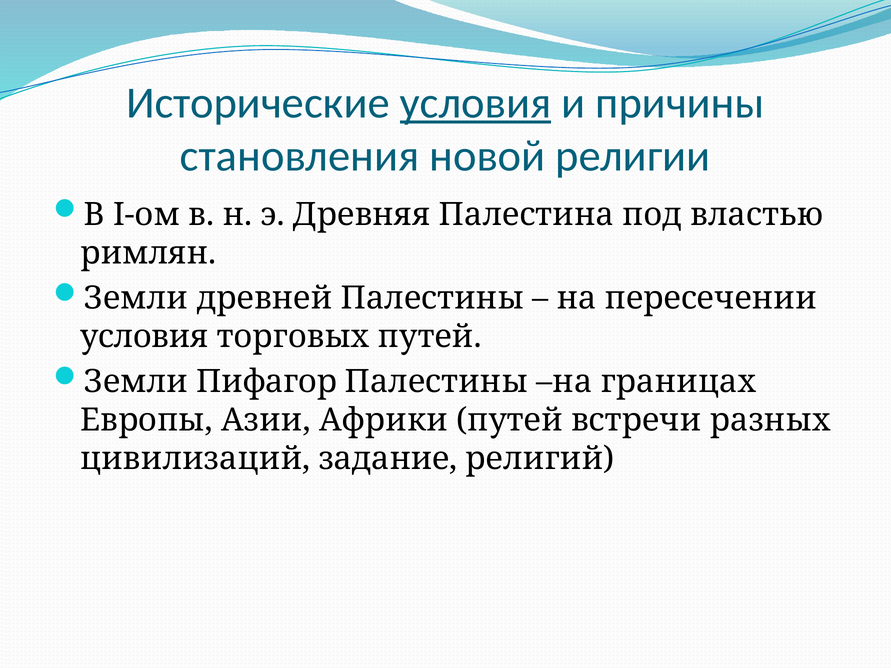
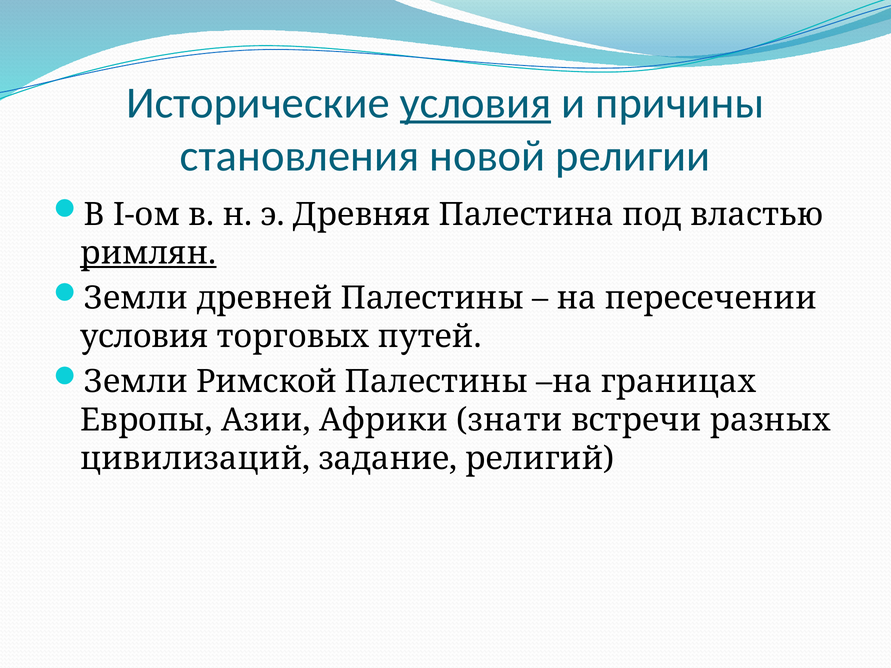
римлян underline: none -> present
Пифагор: Пифагор -> Римской
Африки путей: путей -> знати
